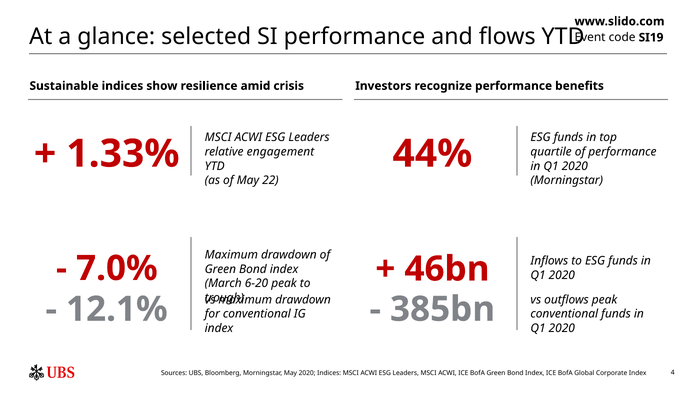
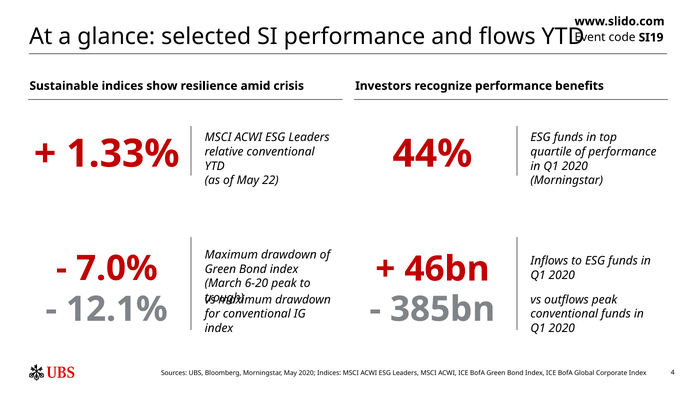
relative engagement: engagement -> conventional
